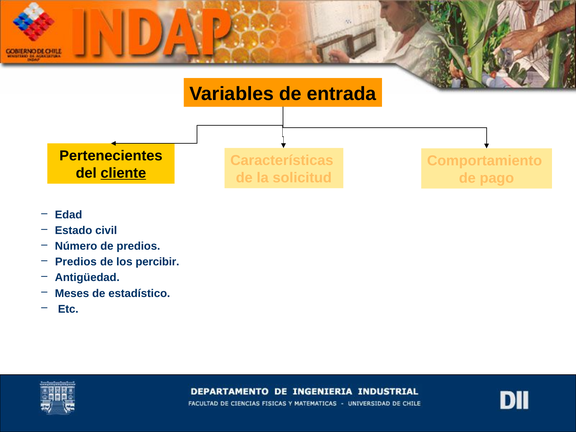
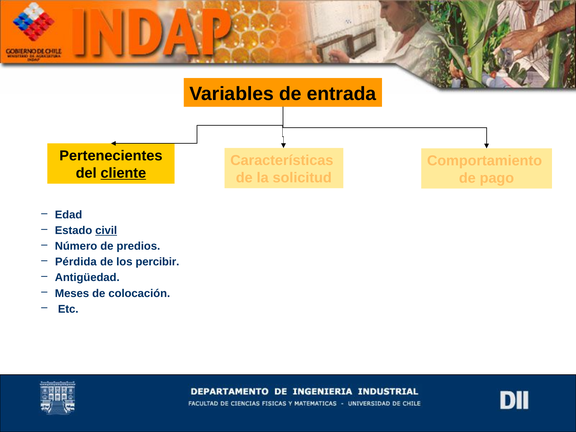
civil underline: none -> present
Predios at (76, 262): Predios -> Pérdida
estadístico: estadístico -> colocación
